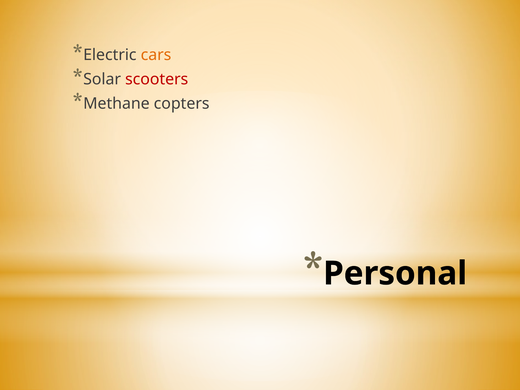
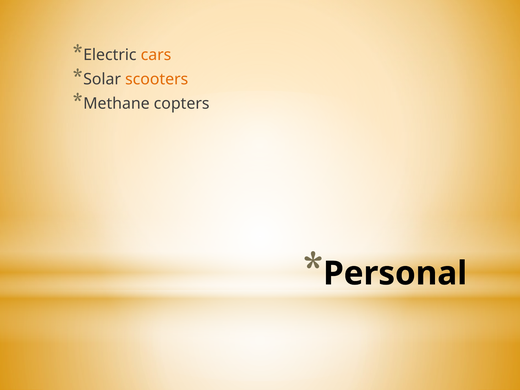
scooters colour: red -> orange
